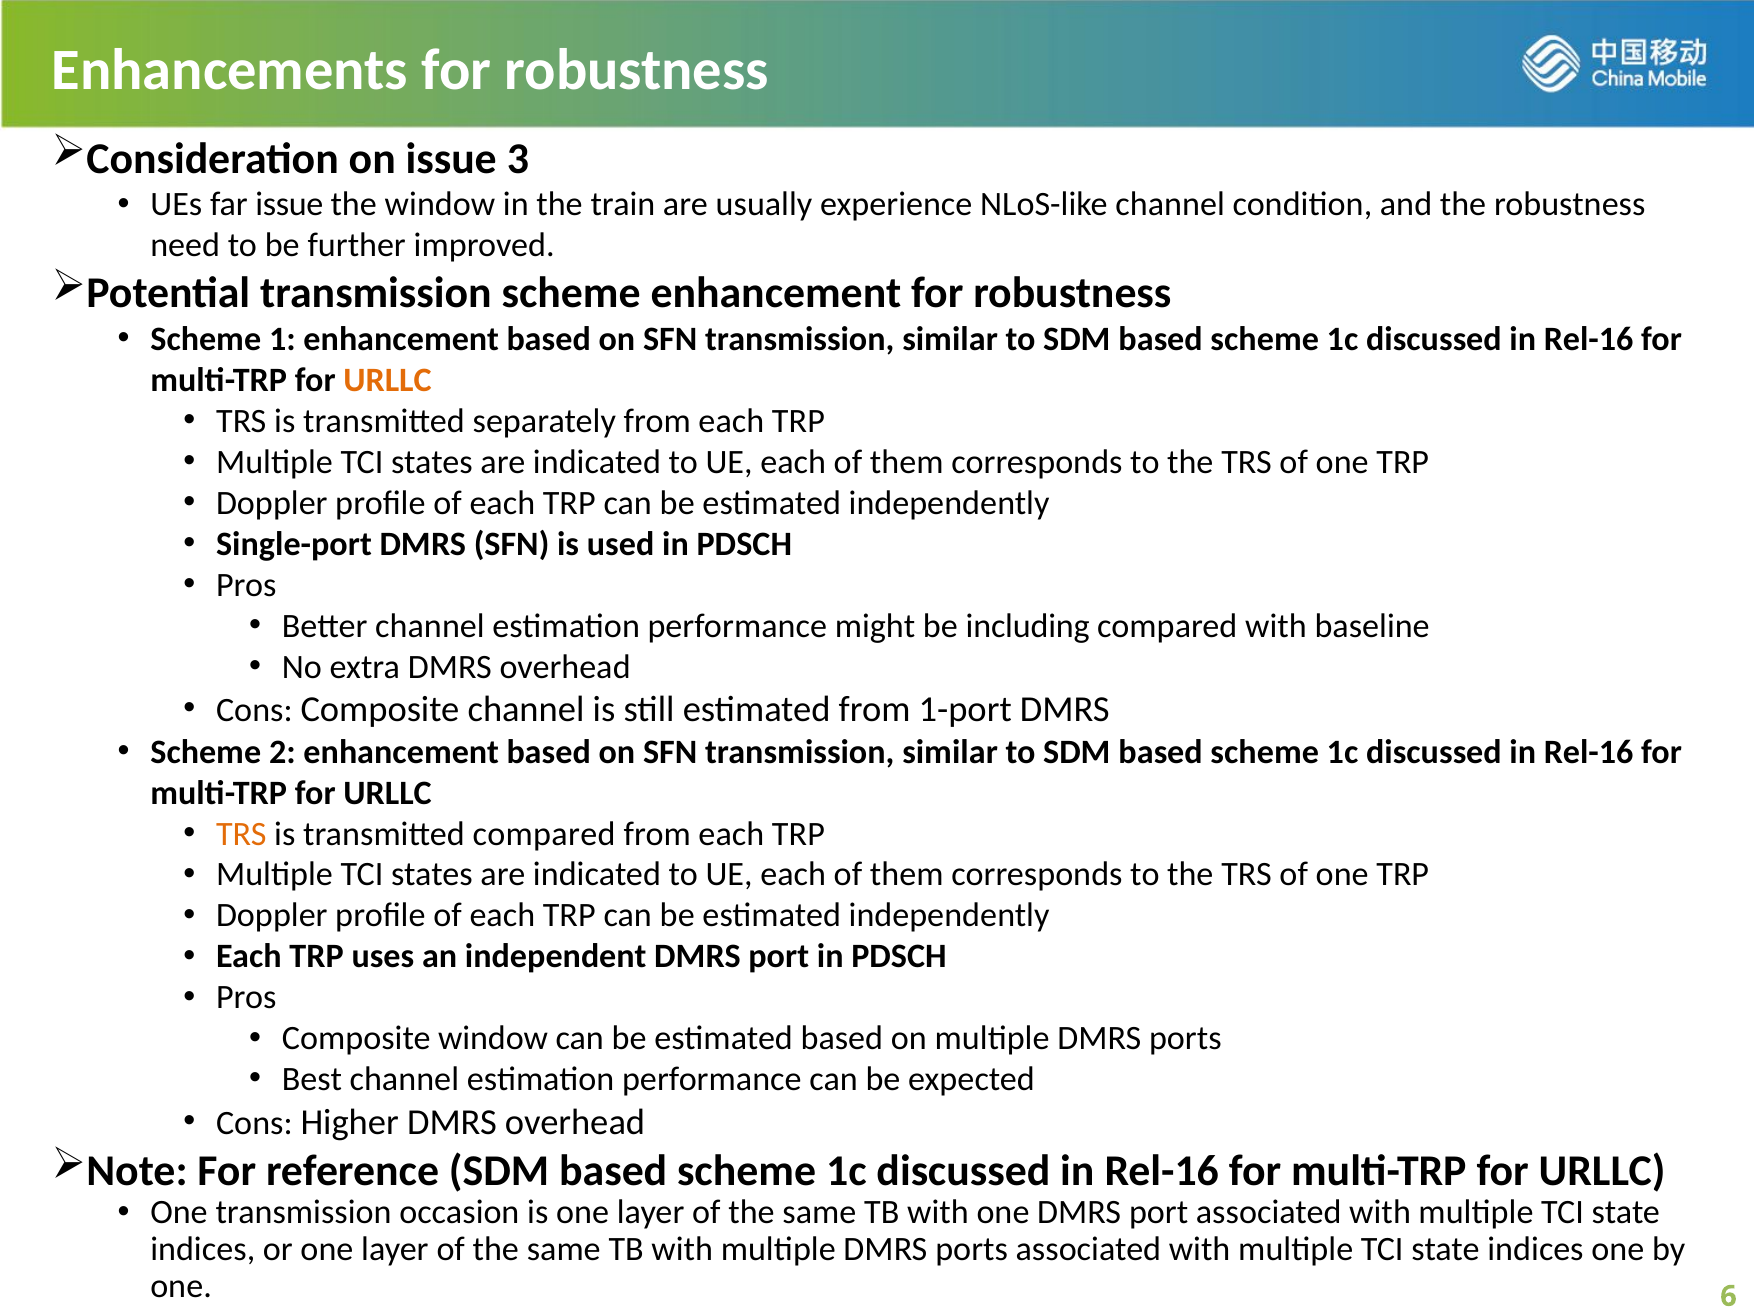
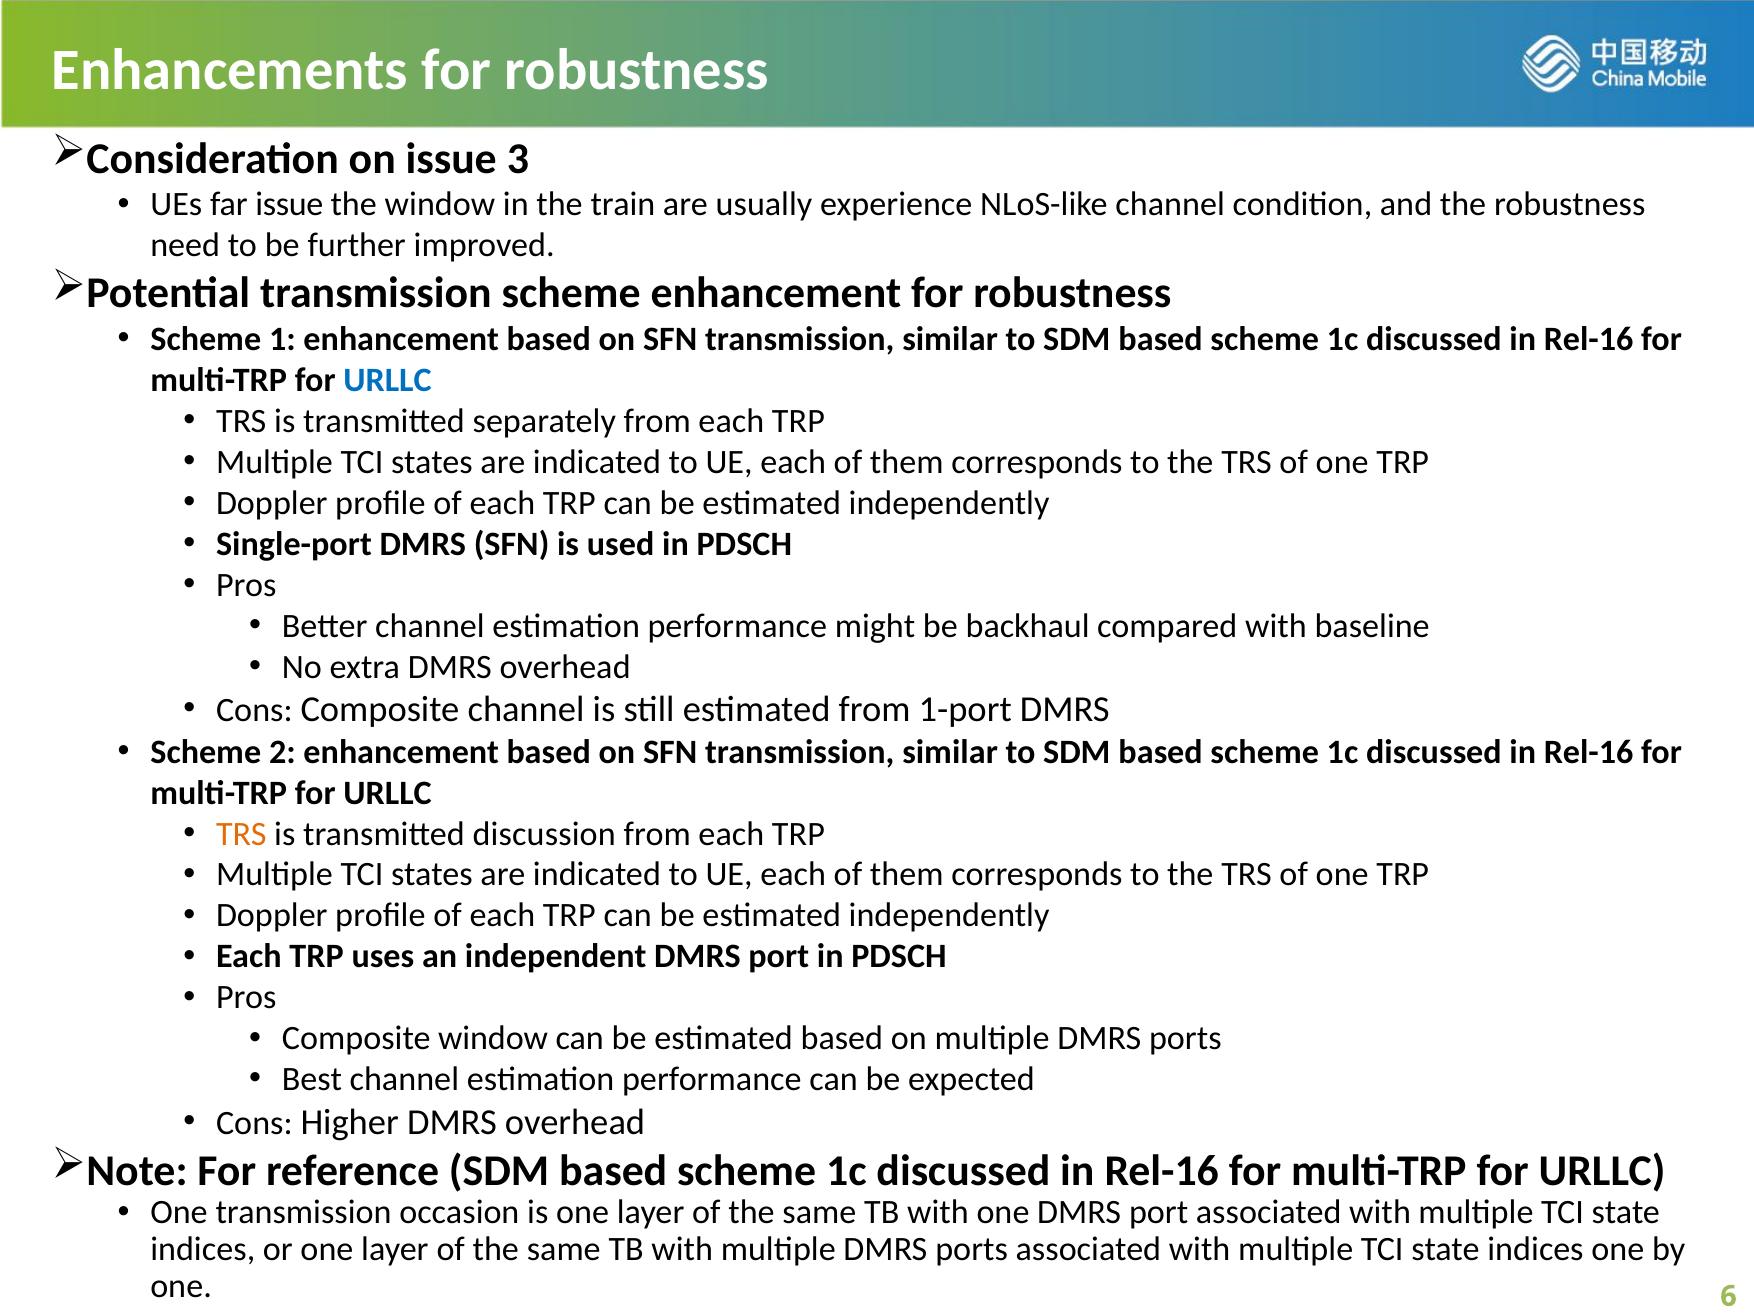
URLLC at (387, 380) colour: orange -> blue
including: including -> backhaul
transmitted compared: compared -> discussion
